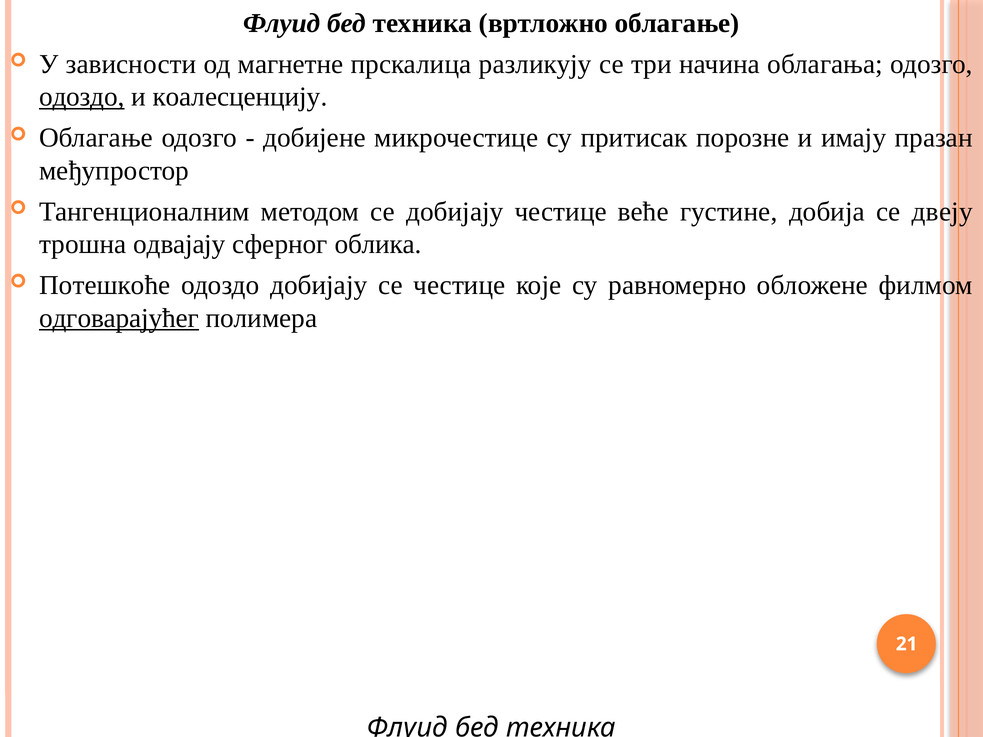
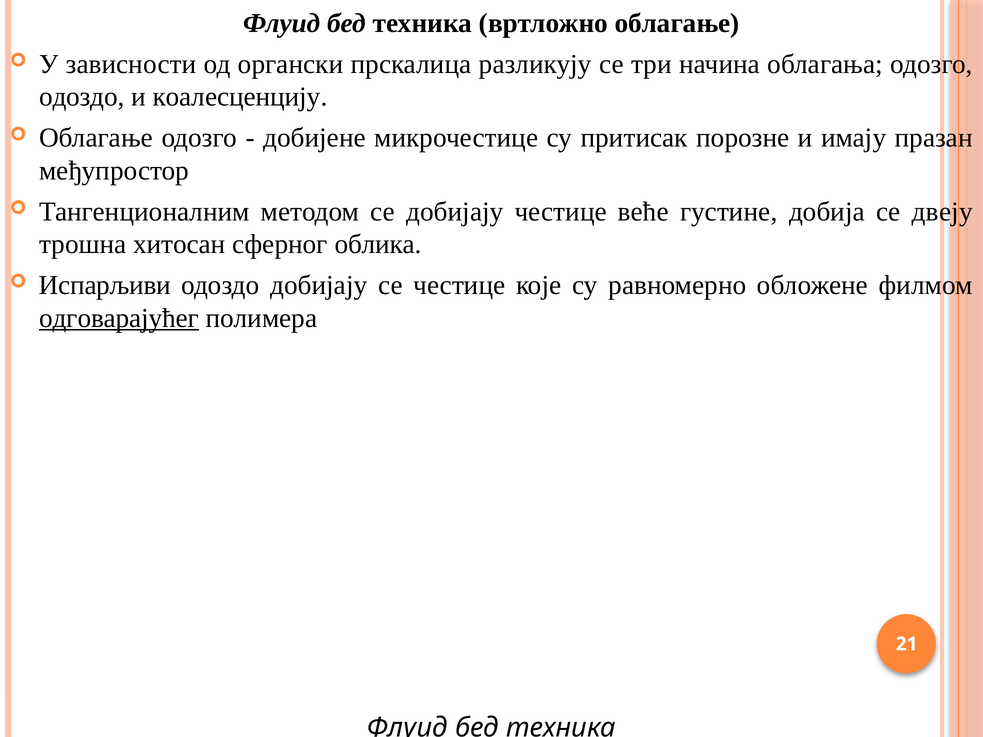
магнетне: магнетне -> органски
одоздо at (82, 97) underline: present -> none
одвајају: одвајају -> хитосан
Потешкоће: Потешкоће -> Испарљиви
